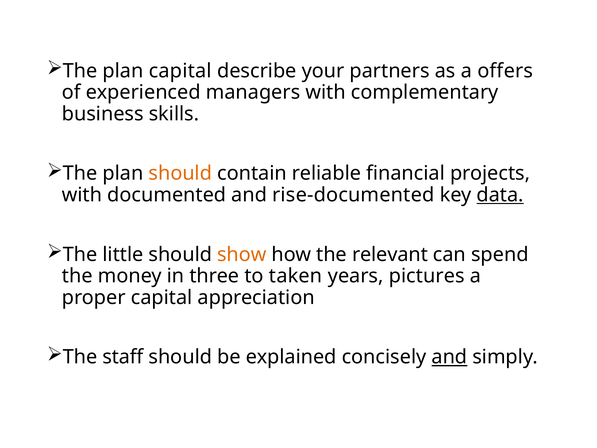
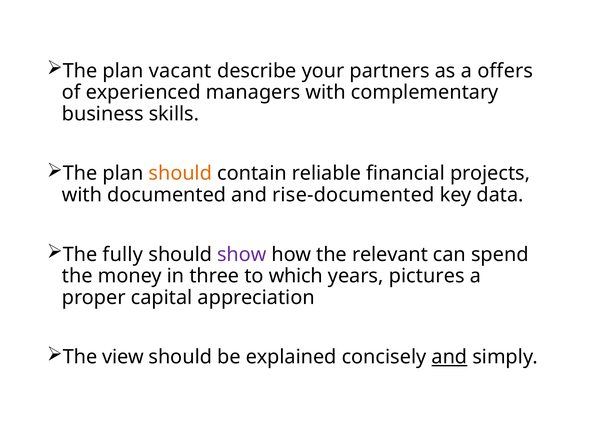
plan capital: capital -> vacant
data underline: present -> none
little: little -> fully
show colour: orange -> purple
taken: taken -> which
staff: staff -> view
